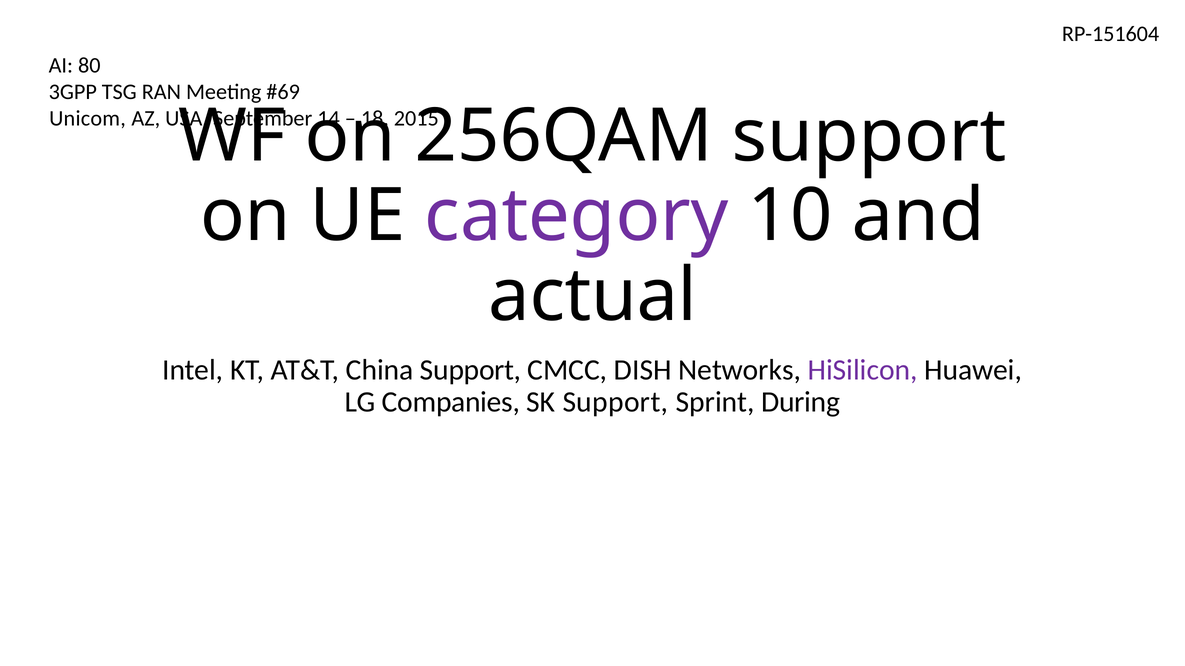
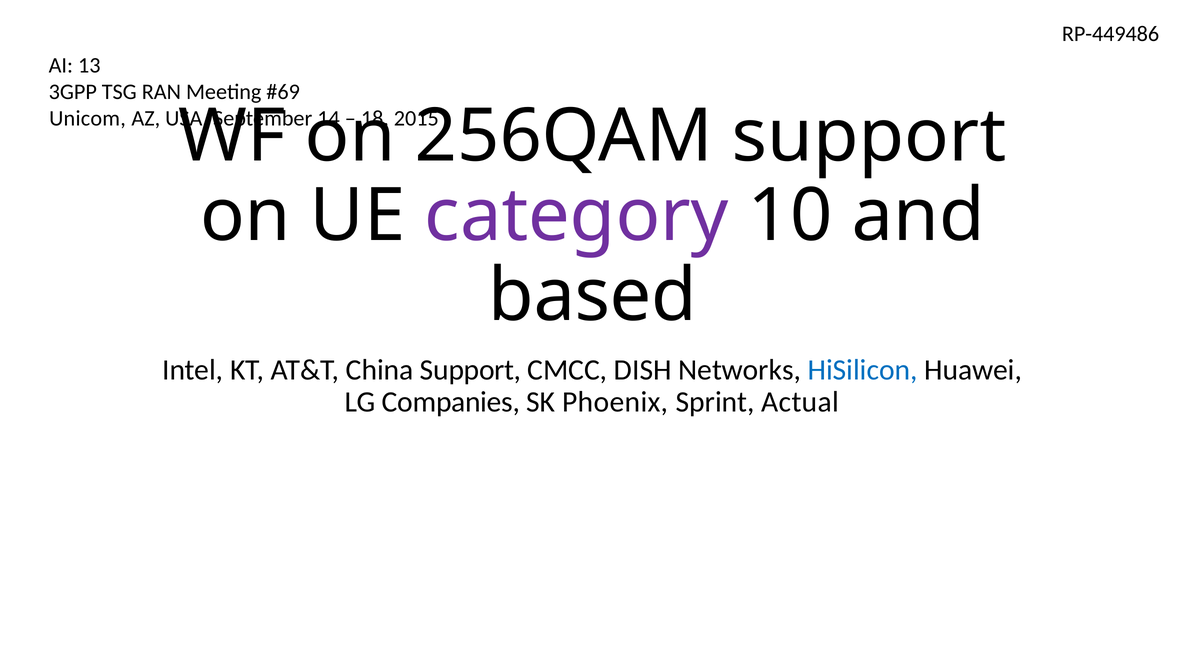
RP-151604: RP-151604 -> RP-449486
80: 80 -> 13
actual: actual -> based
HiSilicon colour: purple -> blue
SK Support: Support -> Phoenix
During: During -> Actual
